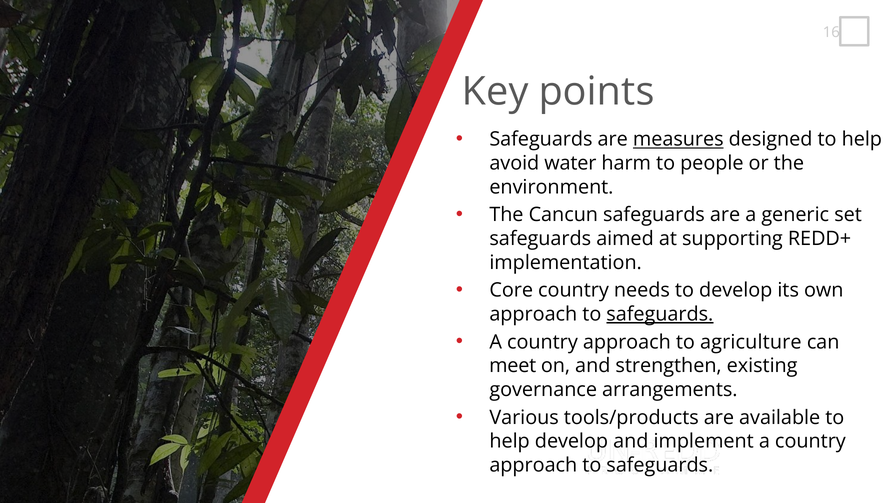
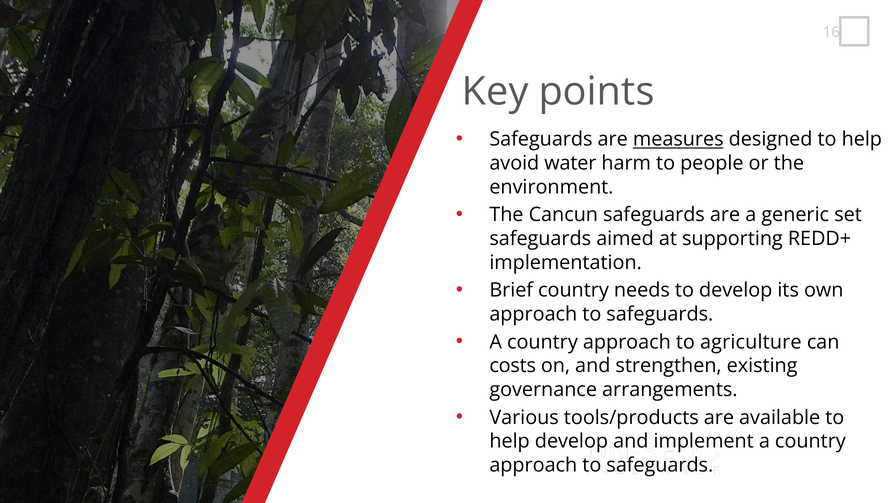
Core: Core -> Brief
safeguards at (660, 314) underline: present -> none
meet: meet -> costs
